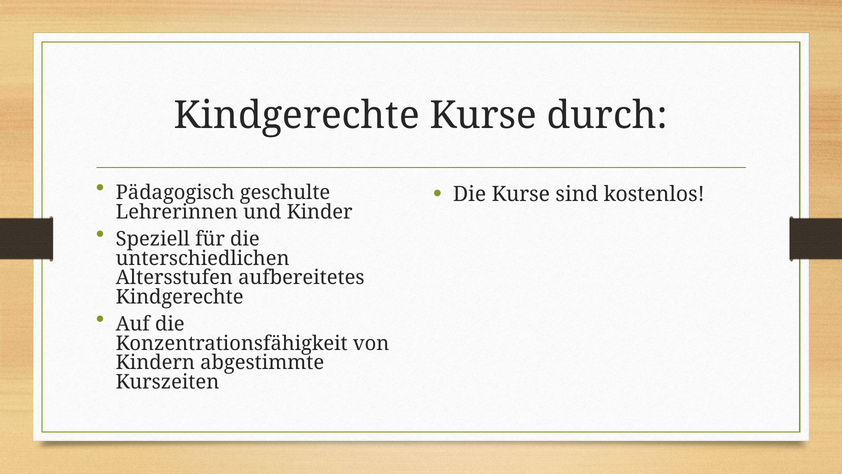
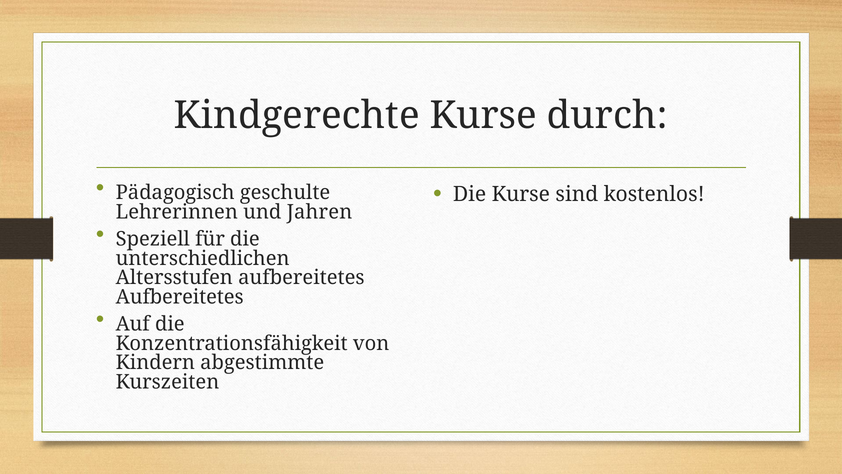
Kinder: Kinder -> Jahren
Kindgerechte at (180, 297): Kindgerechte -> Aufbereitetes
